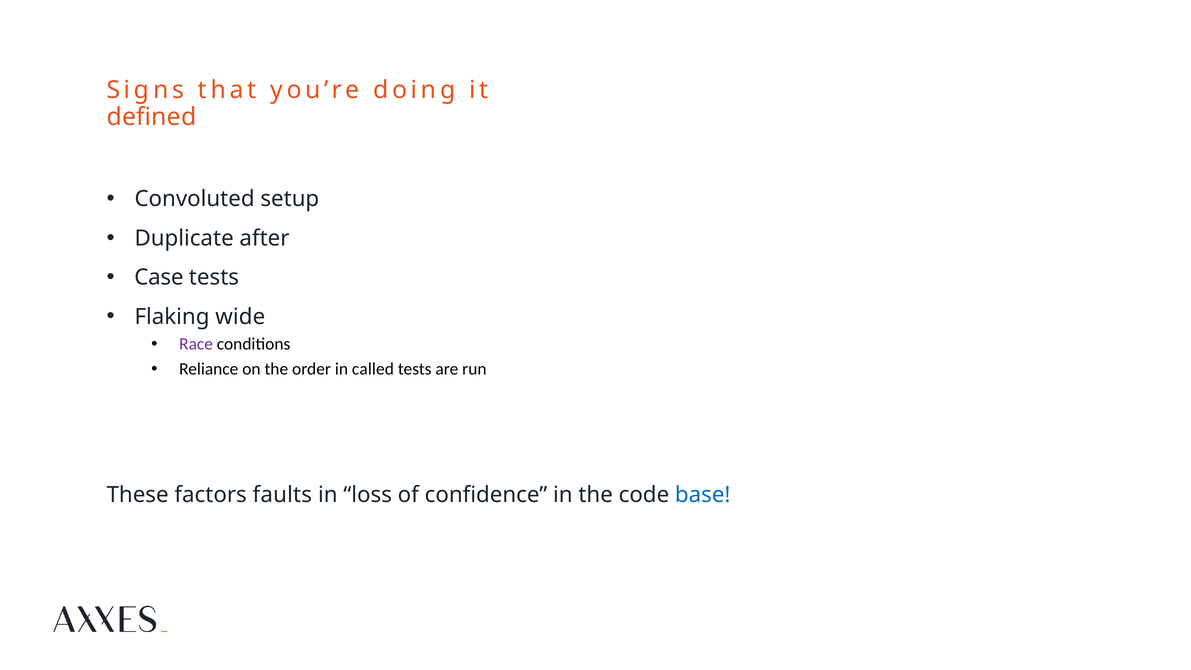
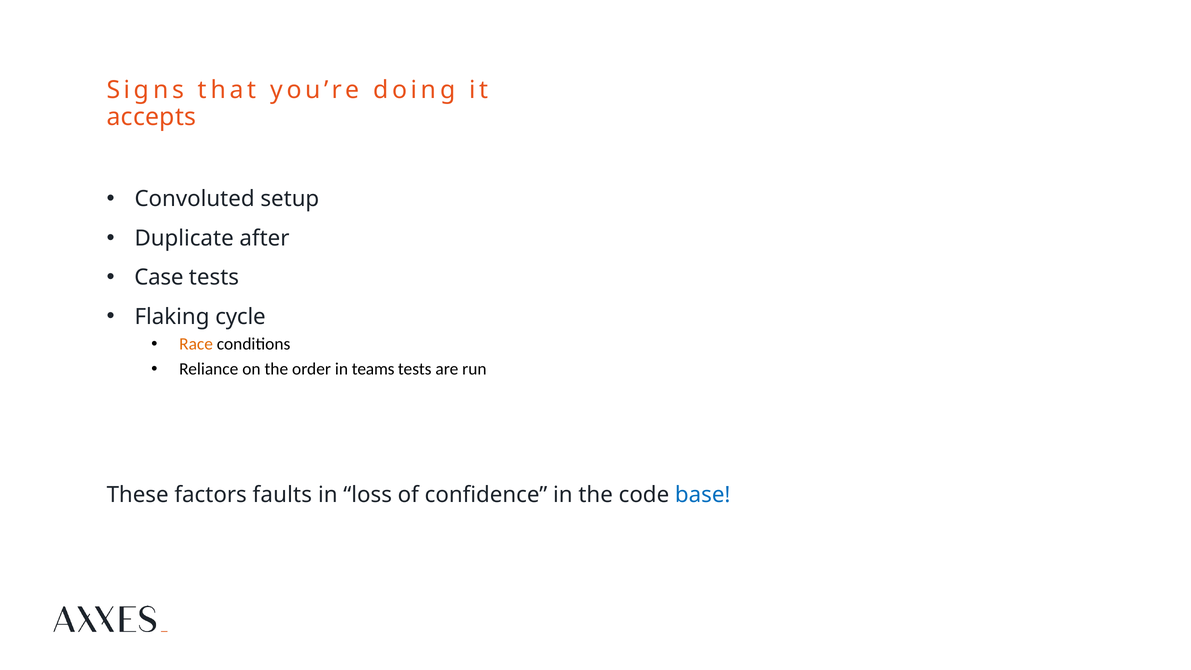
defined: defined -> accepts
wide: wide -> cycle
Race colour: purple -> orange
called: called -> teams
